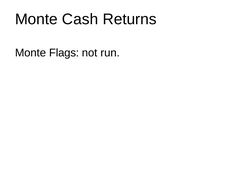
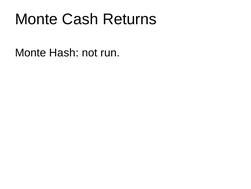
Flags: Flags -> Hash
